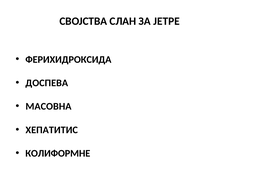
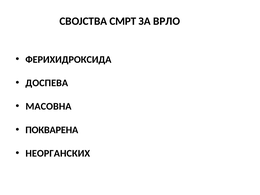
СЛАН: СЛАН -> СМРТ
ЈЕТРЕ: ЈЕТРЕ -> ВРЛО
ХЕПАТИТИС: ХЕПАТИТИС -> ПОКВАРЕНА
КОЛИФОРМНЕ: КОЛИФОРМНЕ -> НЕОРГАНСКИХ
